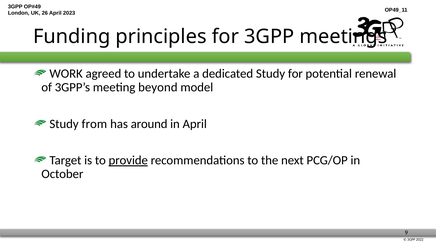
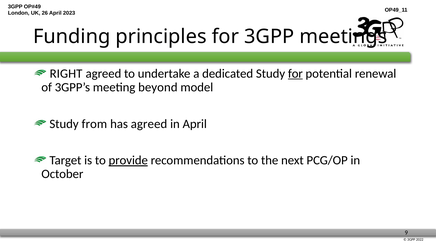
WORK: WORK -> RIGHT
for at (295, 74) underline: none -> present
has around: around -> agreed
